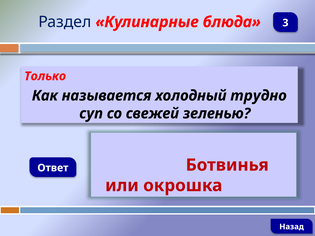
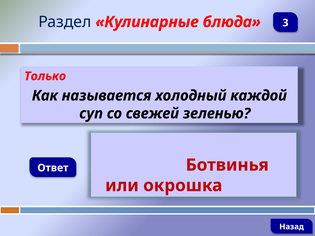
трудно: трудно -> каждой
